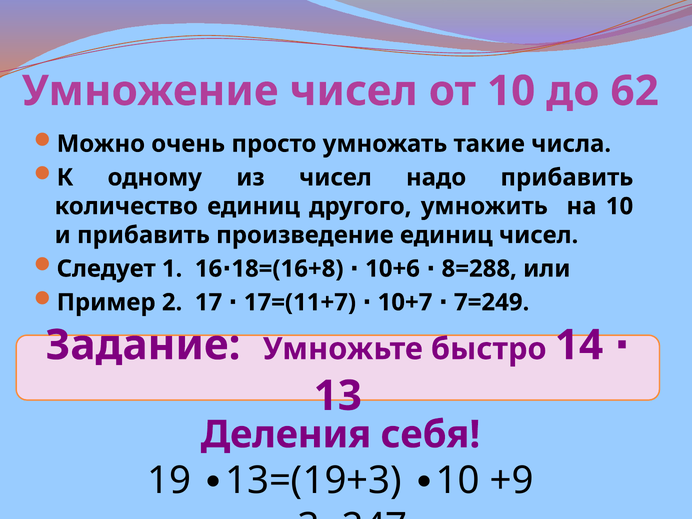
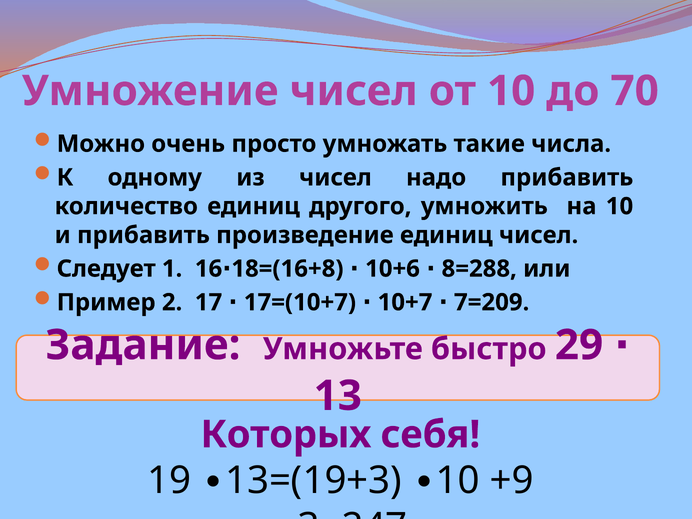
62: 62 -> 70
17=(11+7: 17=(11+7 -> 17=(10+7
7=249: 7=249 -> 7=209
14: 14 -> 29
Деления: Деления -> Которых
